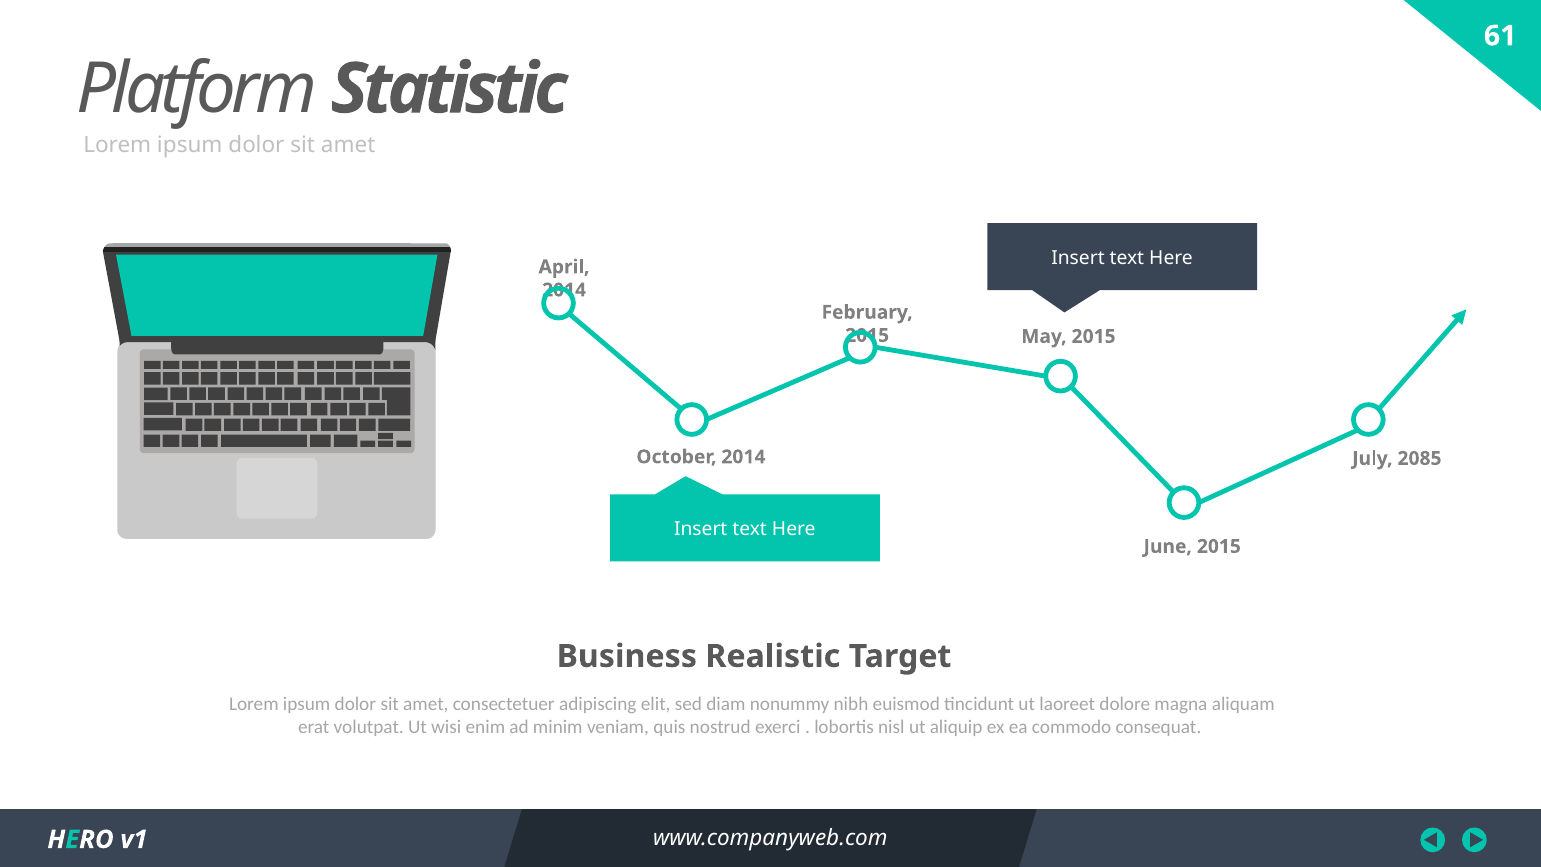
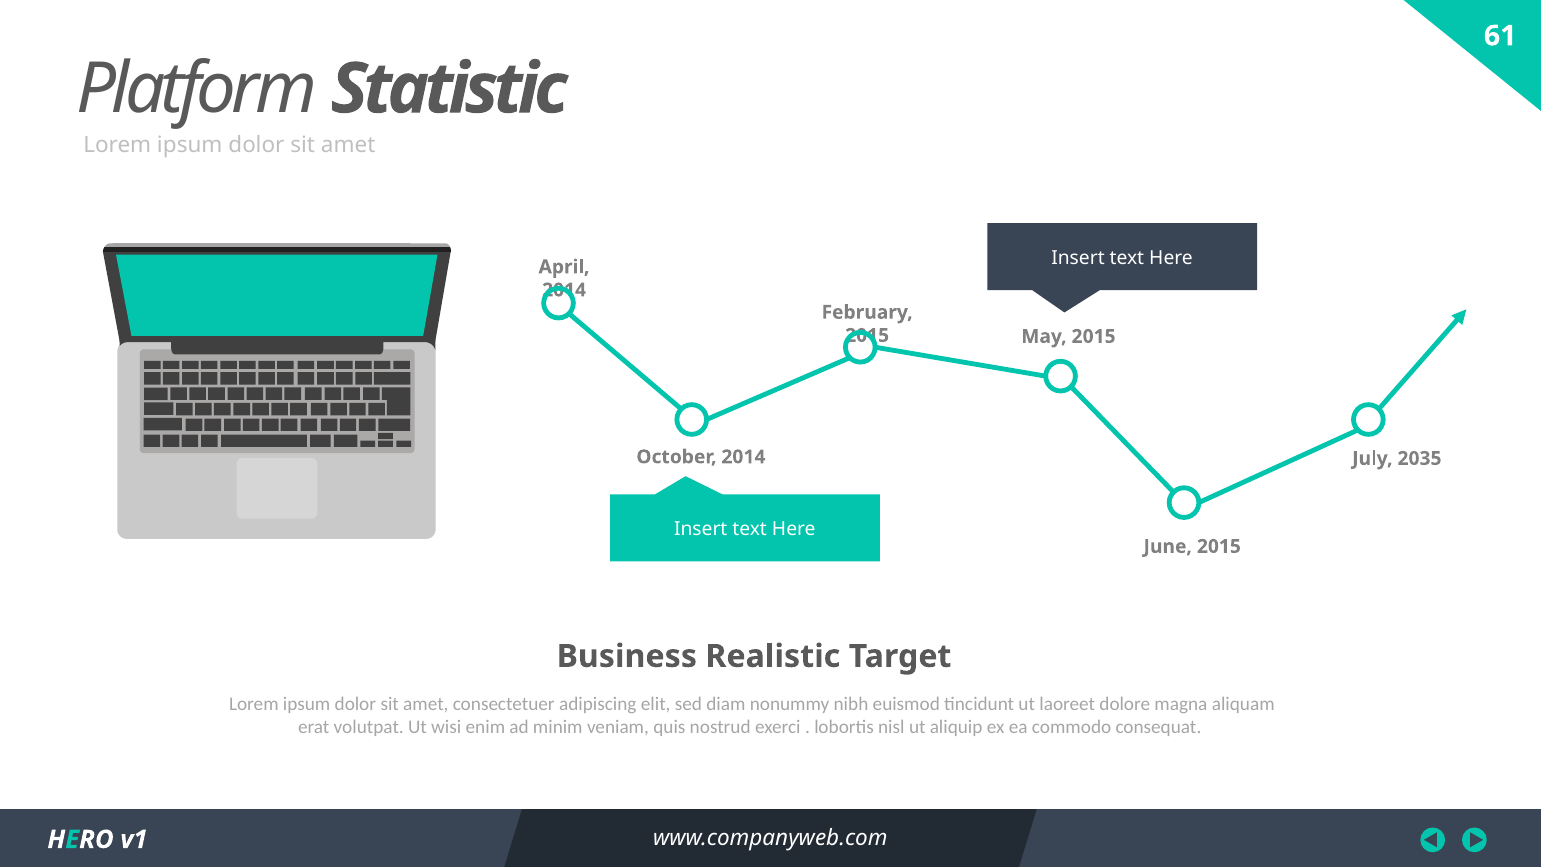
2085: 2085 -> 2035
